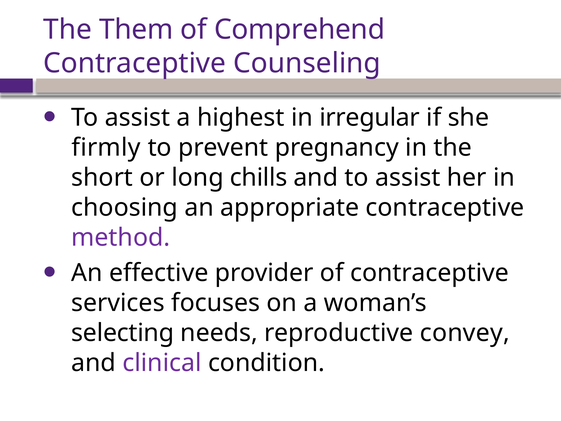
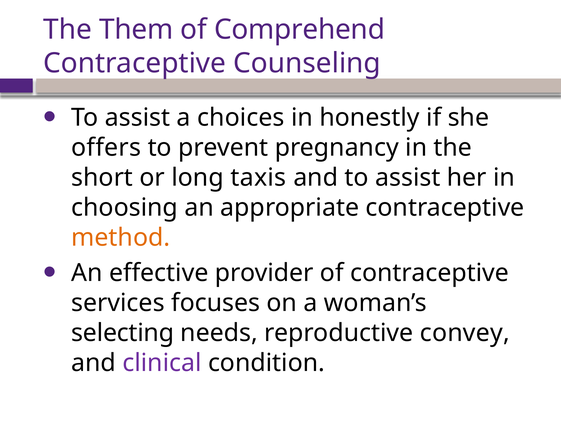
highest: highest -> choices
irregular: irregular -> honestly
firmly: firmly -> offers
chills: chills -> taxis
method colour: purple -> orange
